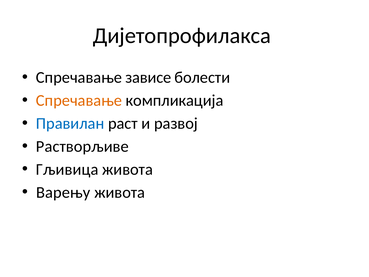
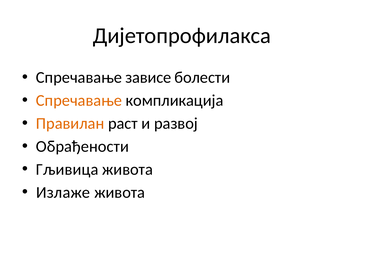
Правилан colour: blue -> orange
Растворљиве: Растворљиве -> Обрађености
Варењу: Варењу -> Излаже
